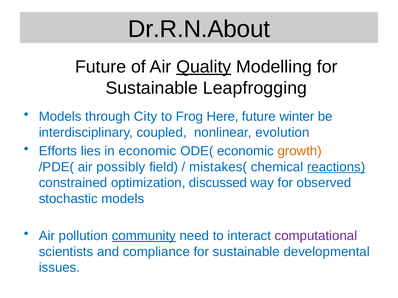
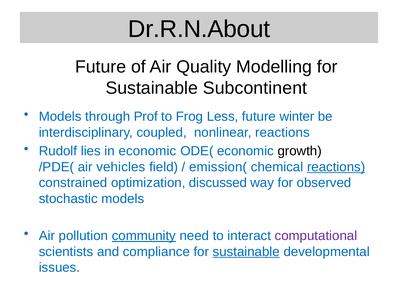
Quality underline: present -> none
Leapfrogging: Leapfrogging -> Subcontinent
City: City -> Prof
Here: Here -> Less
nonlinear evolution: evolution -> reactions
Efforts: Efforts -> Rudolf
growth colour: orange -> black
possibly: possibly -> vehicles
mistakes(: mistakes( -> emission(
sustainable at (246, 252) underline: none -> present
